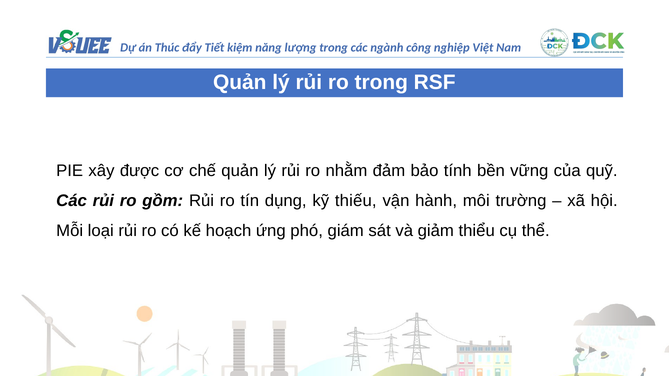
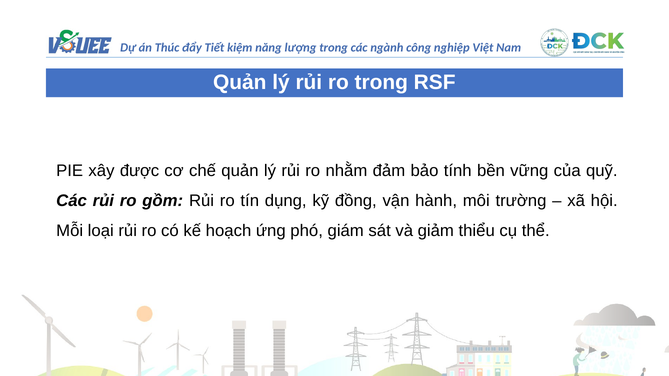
thiếu: thiếu -> đồng
